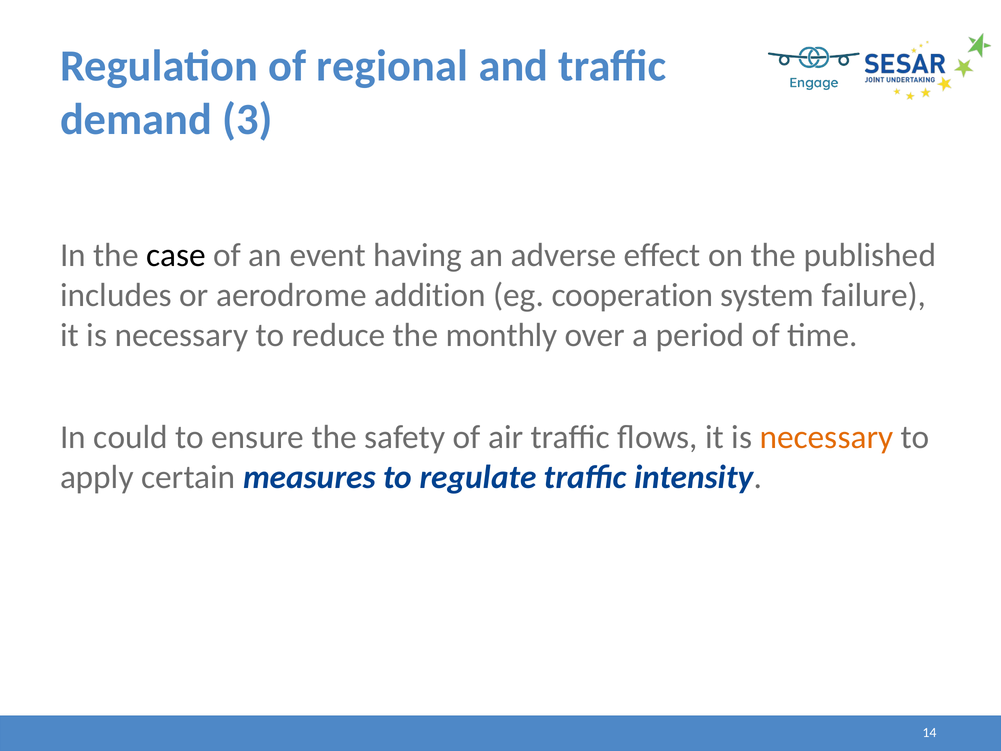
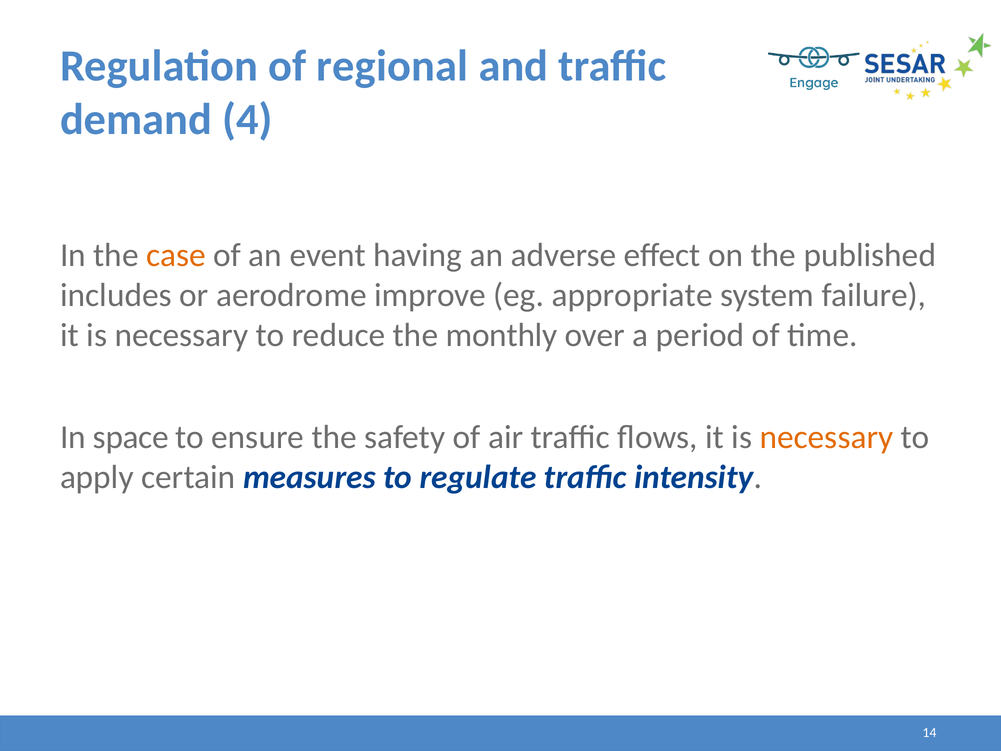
3: 3 -> 4
case colour: black -> orange
addition: addition -> improve
cooperation: cooperation -> appropriate
could: could -> space
